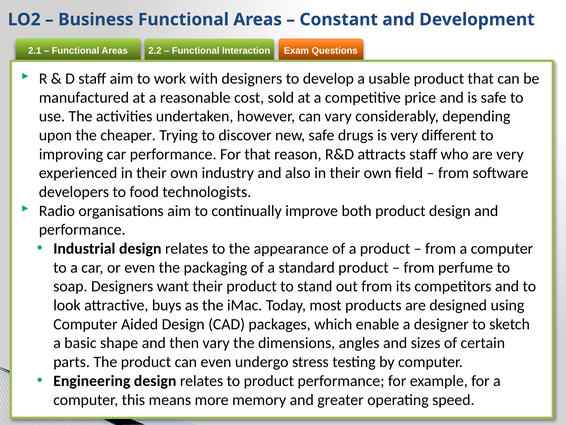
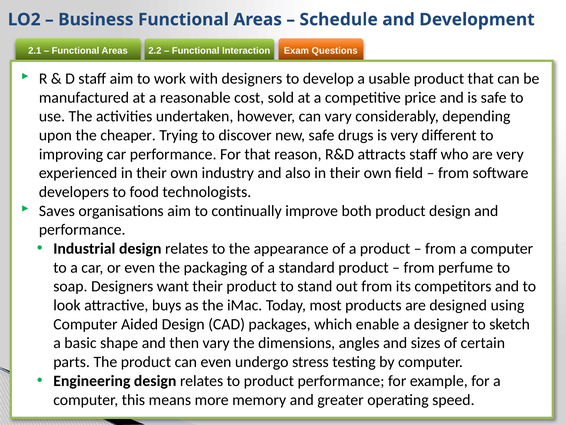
Constant: Constant -> Schedule
Radio: Radio -> Saves
